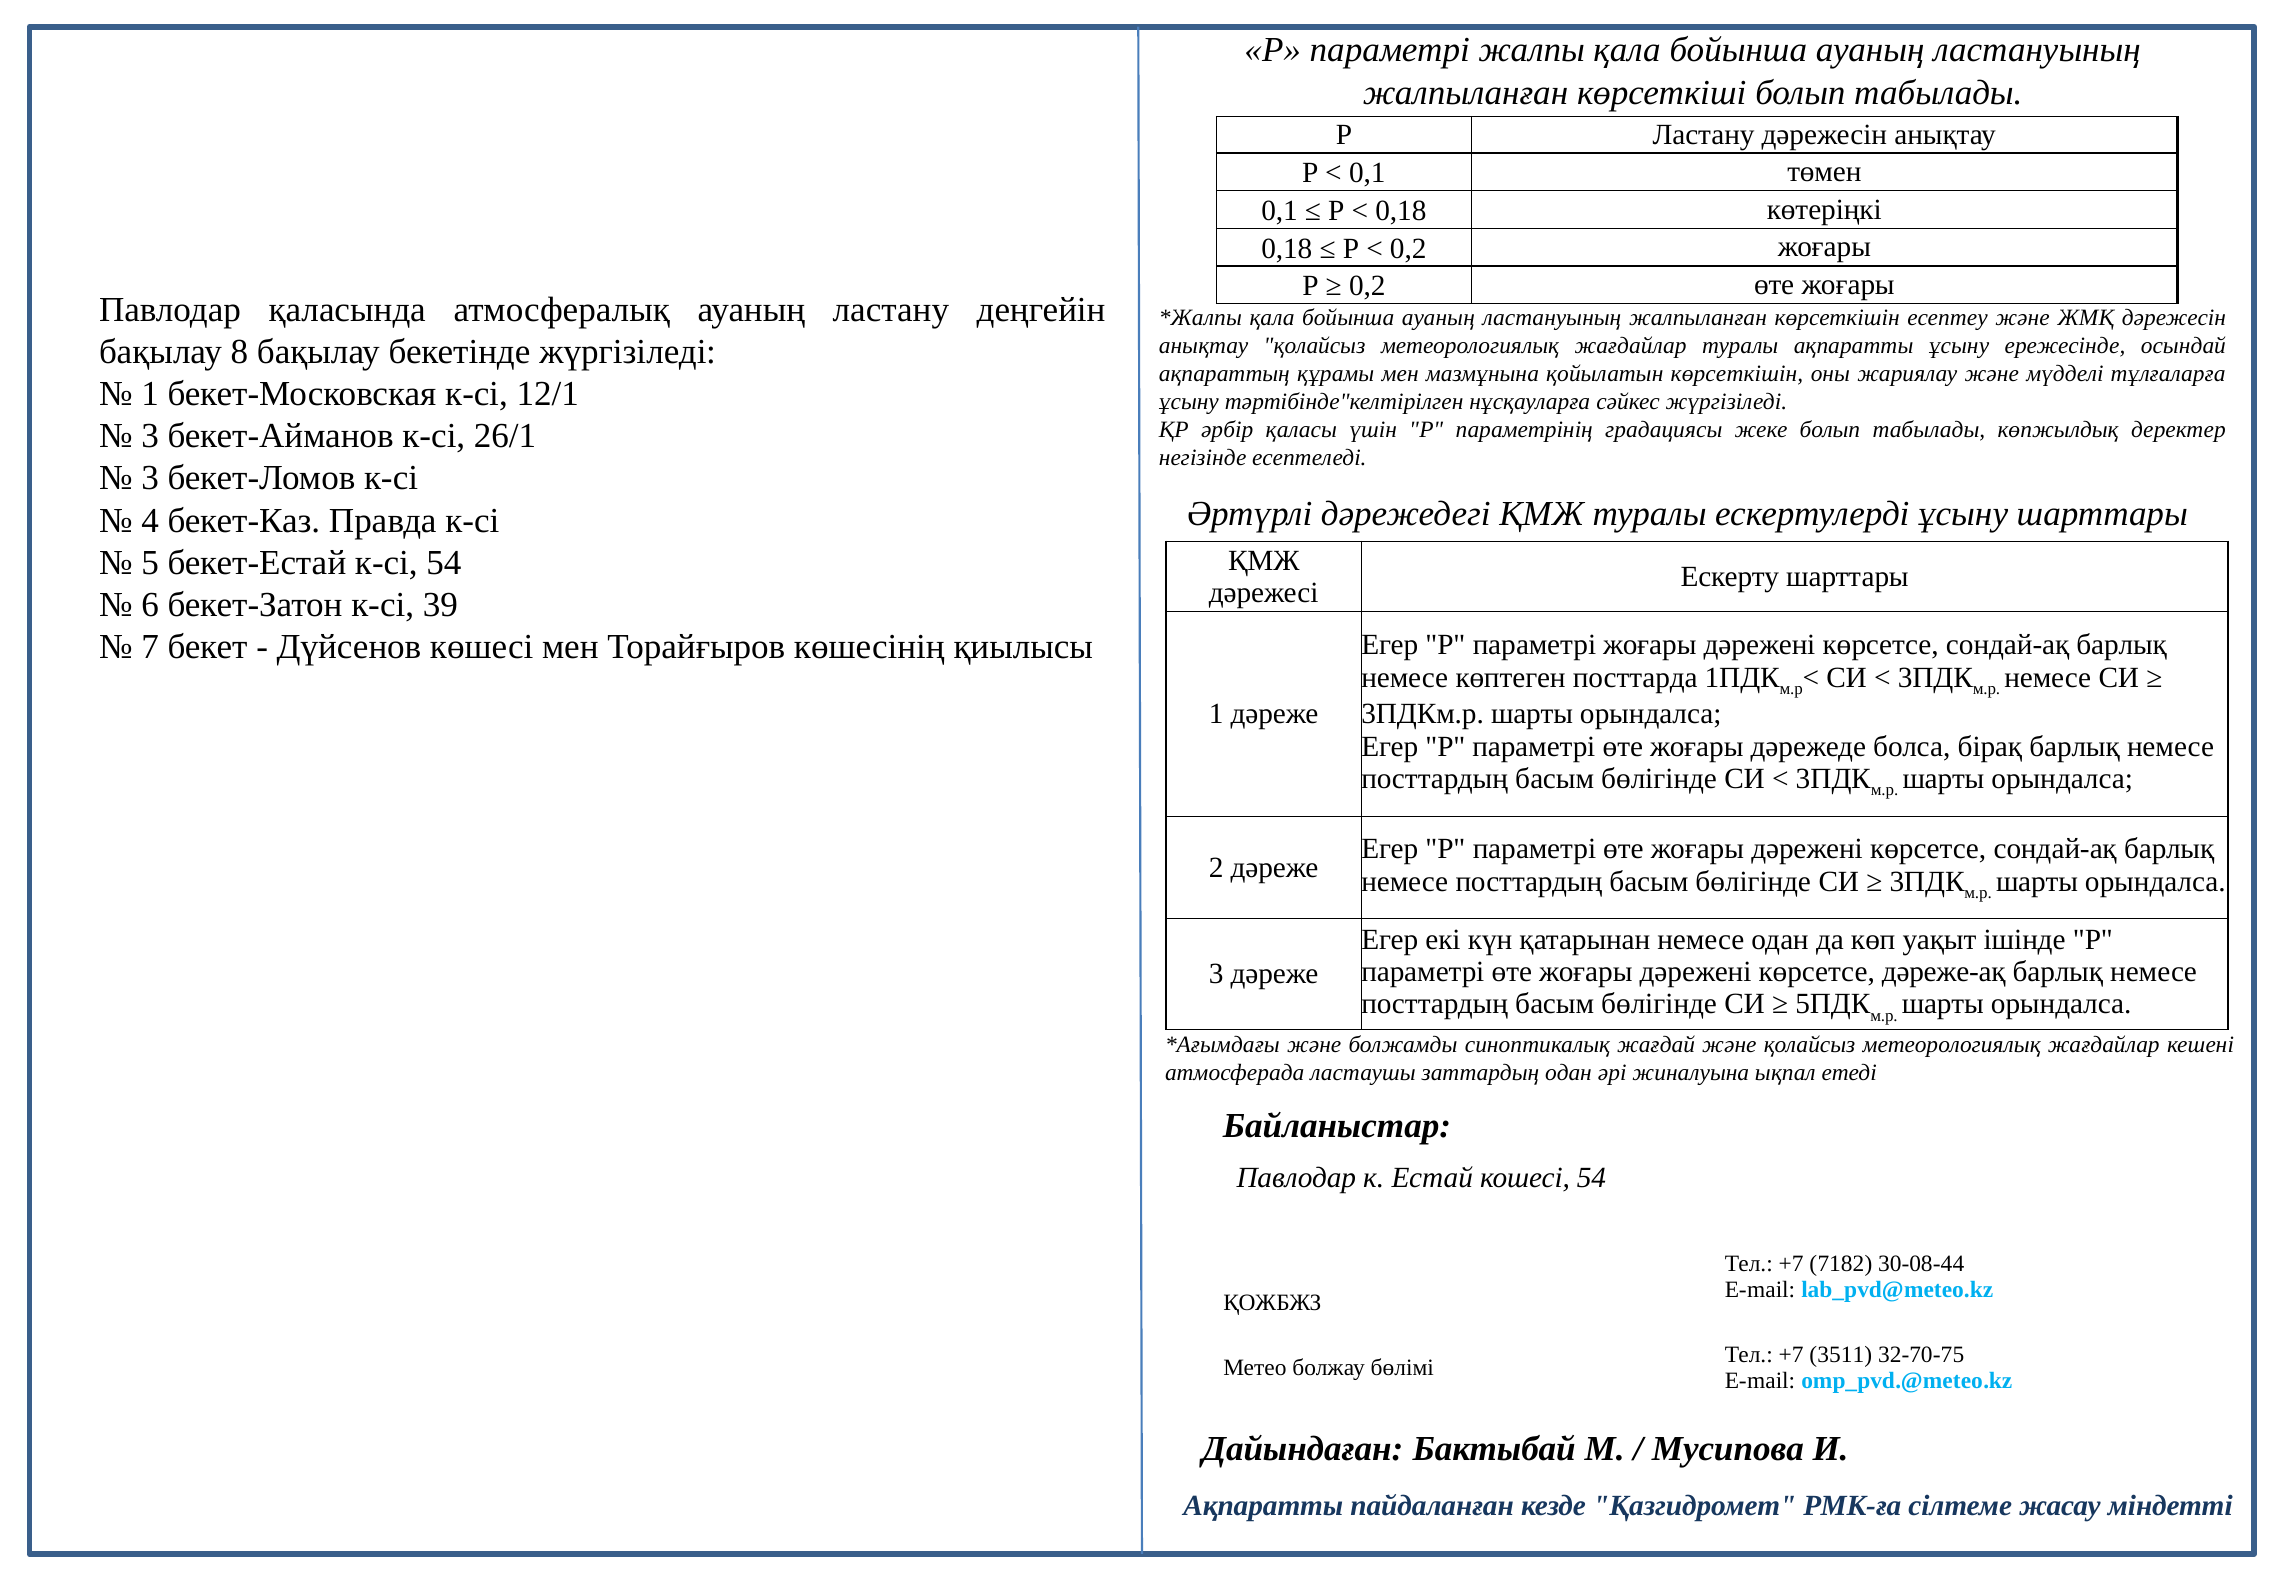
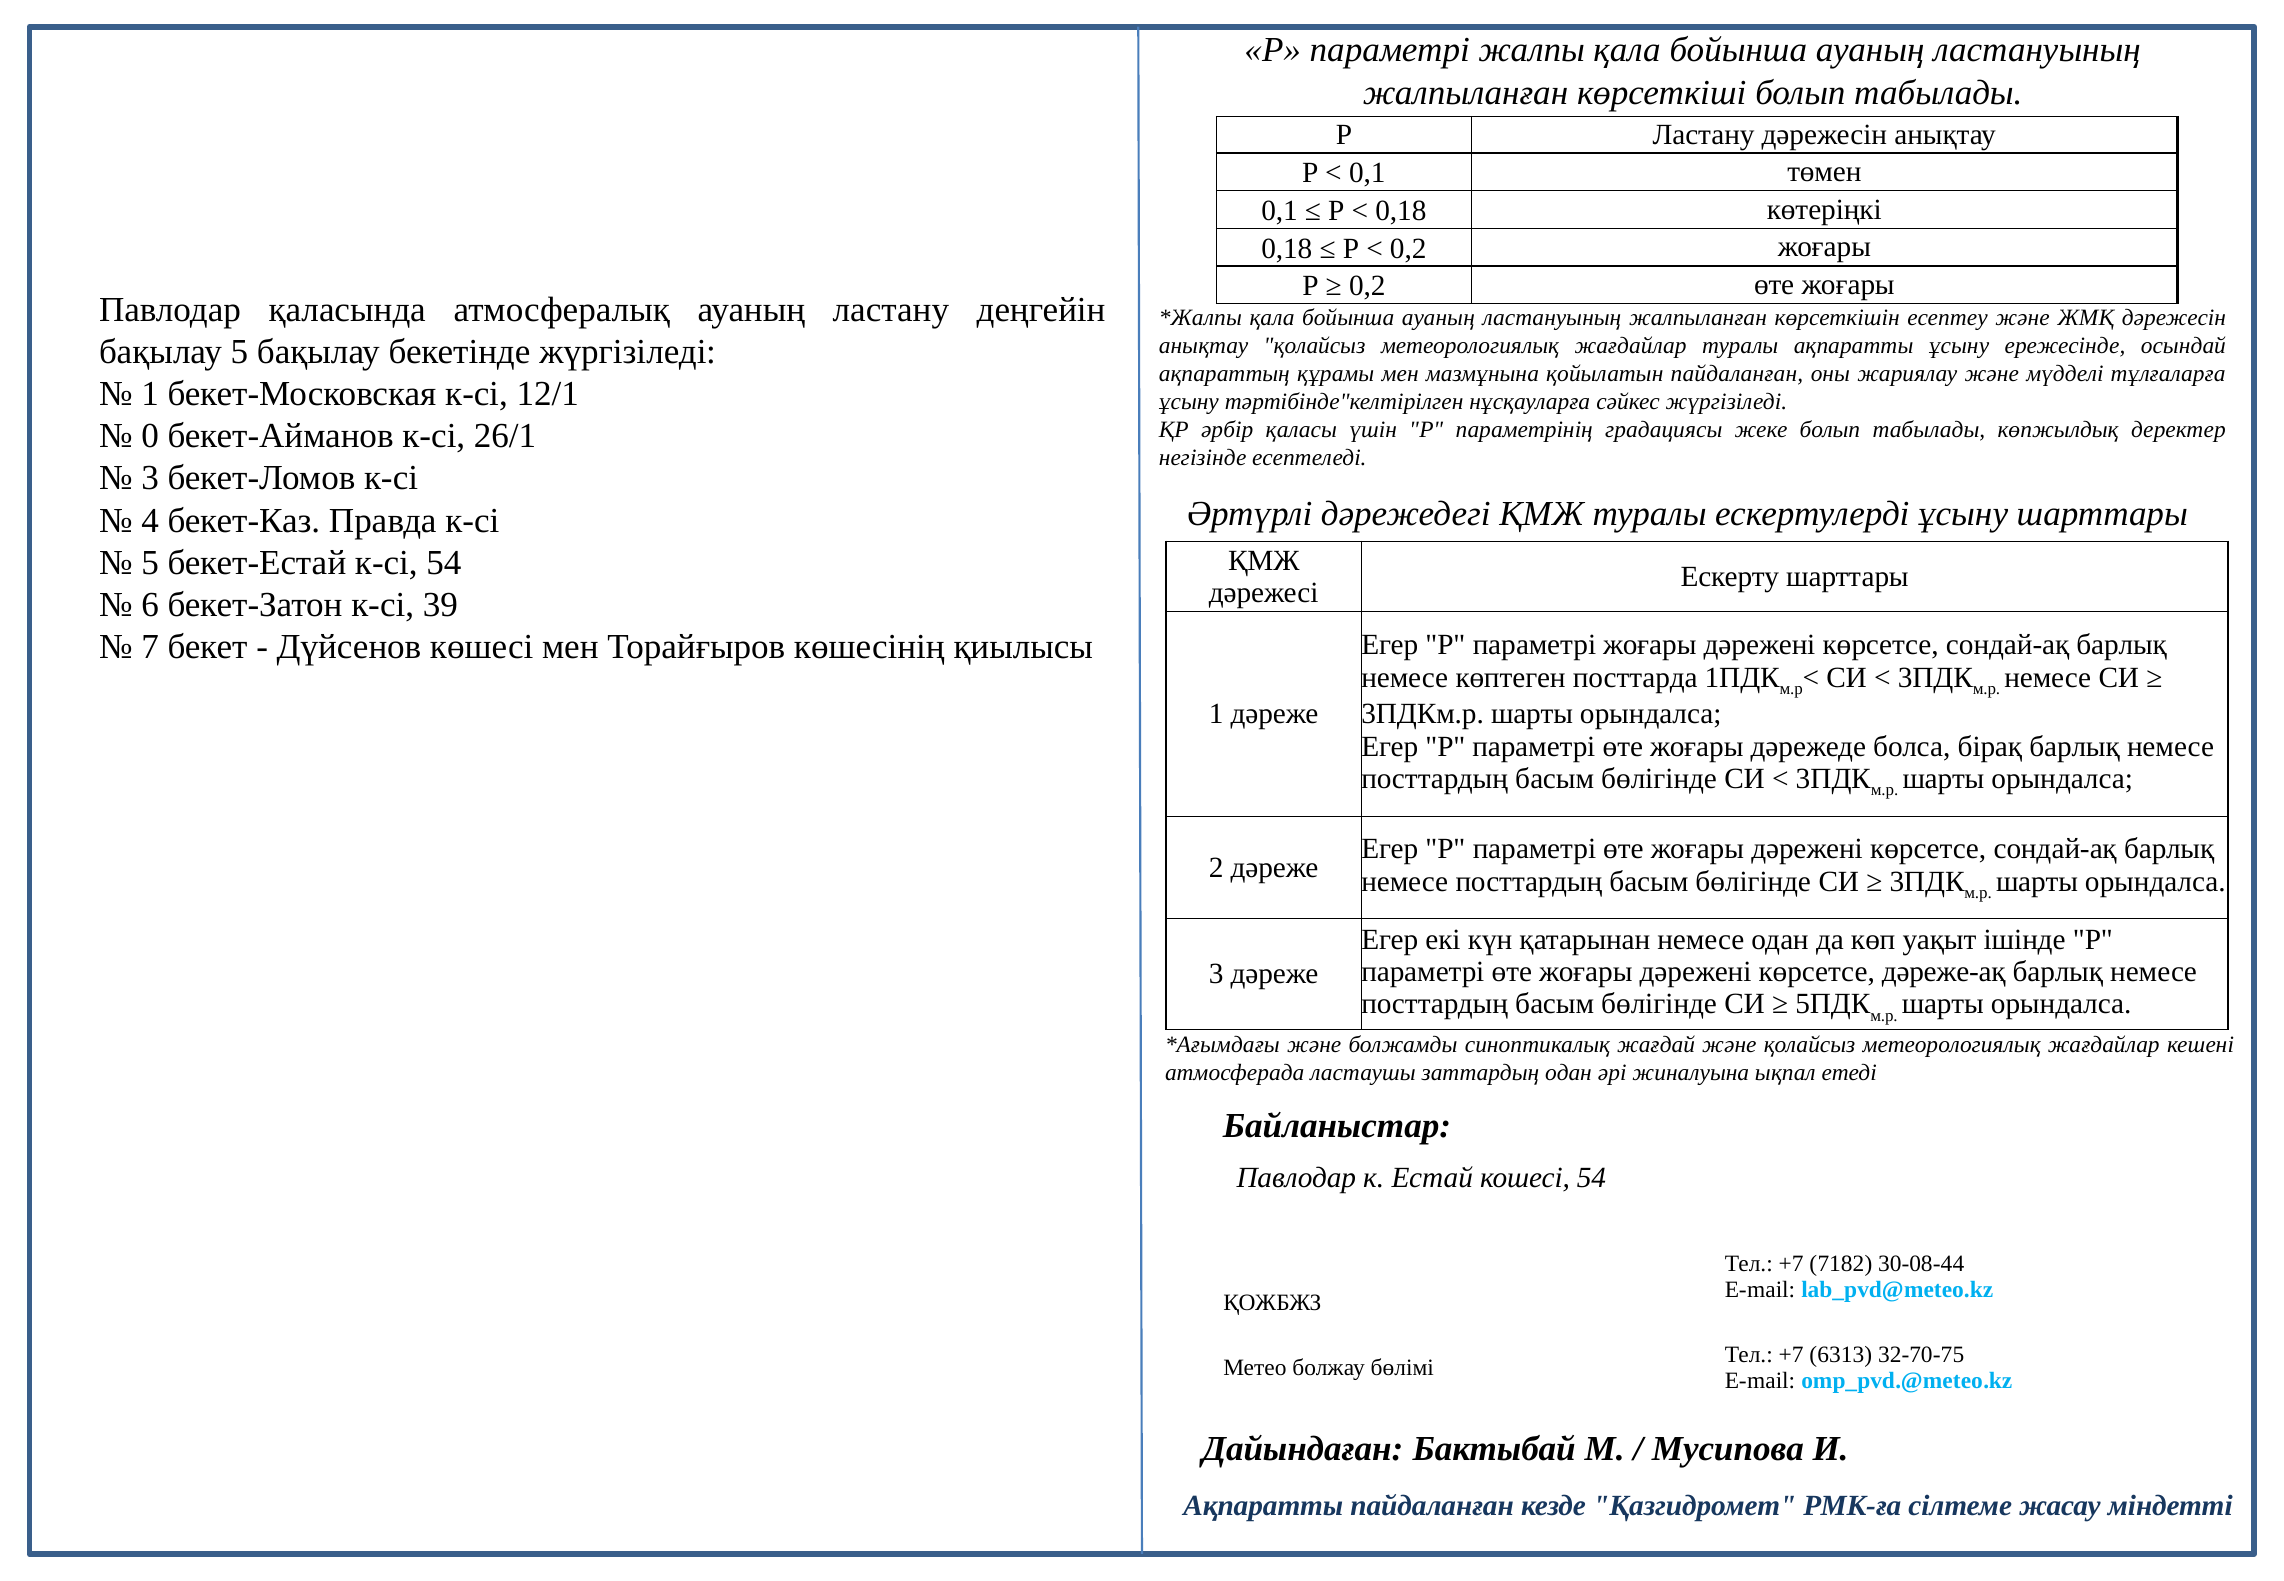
бақылау 8: 8 -> 5
қойылатын көрсеткішін: көрсеткішін -> пайдаланған
3 at (150, 436): 3 -> 0
3511: 3511 -> 6313
